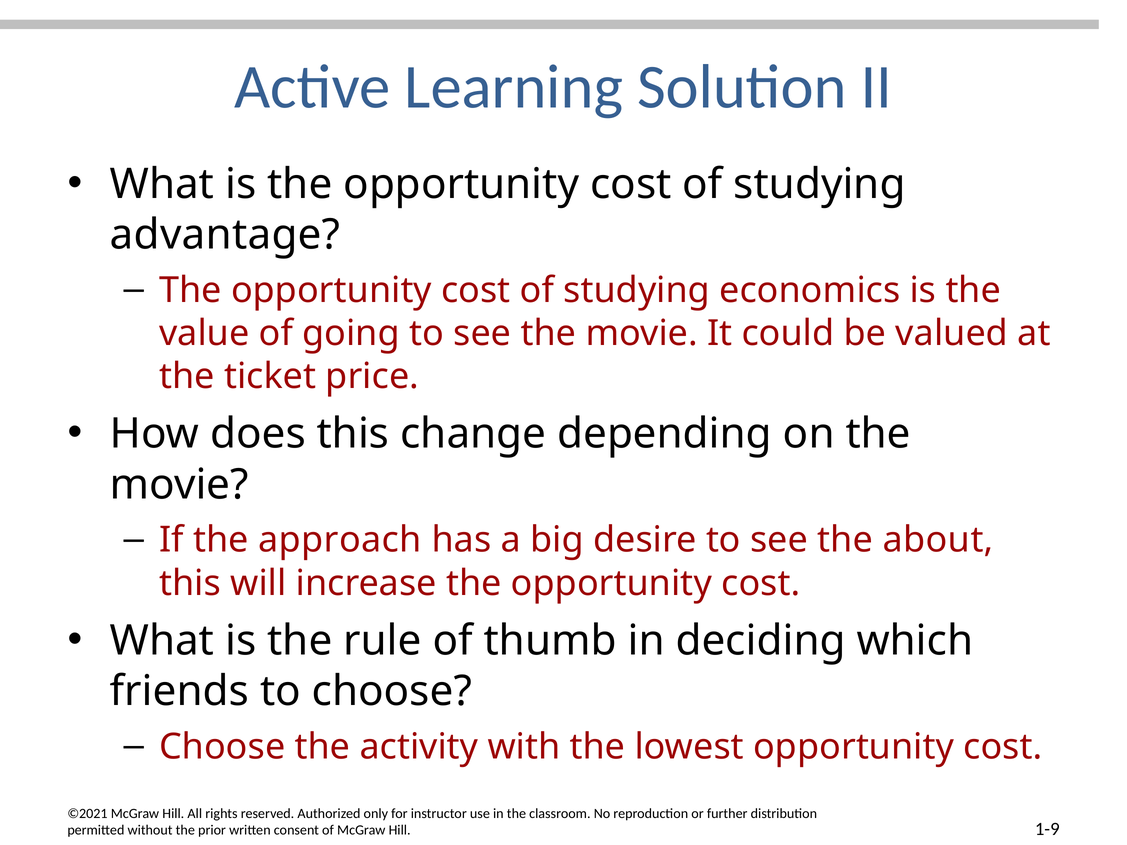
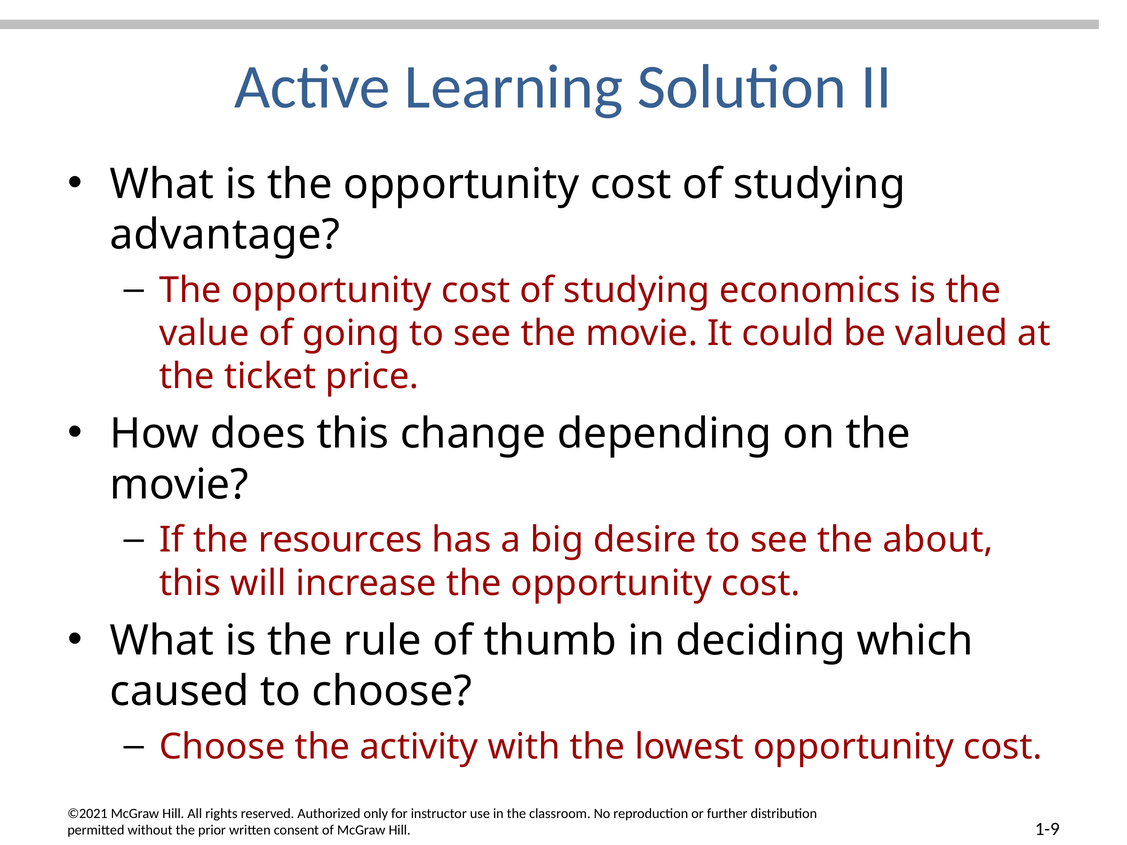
approach: approach -> resources
friends: friends -> caused
